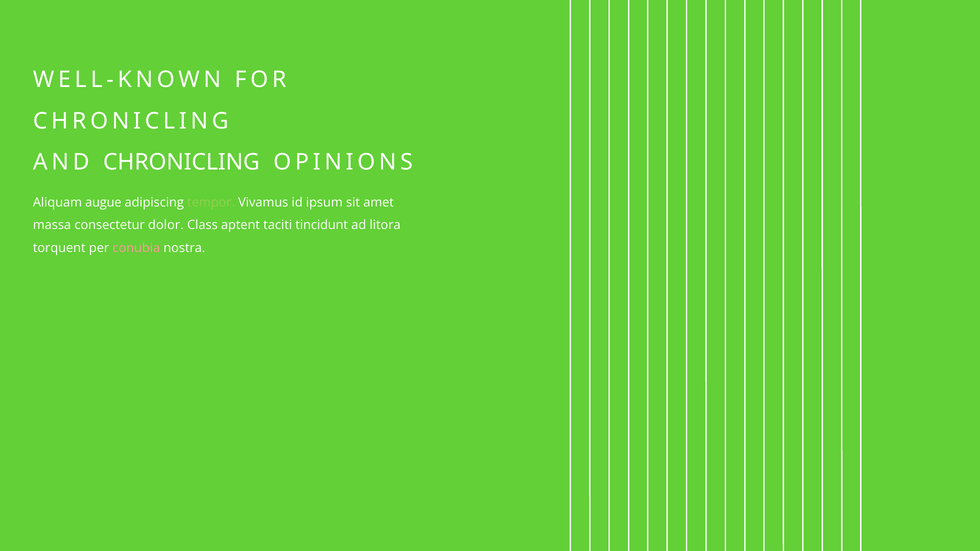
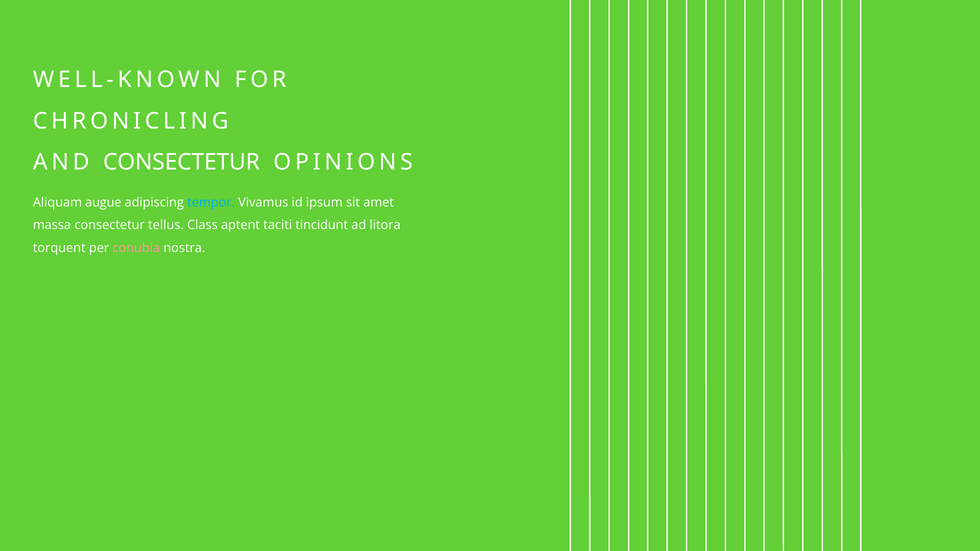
AND CHRONICLING: CHRONICLING -> CONSECTETUR
tempor colour: light green -> light blue
dolor: dolor -> tellus
